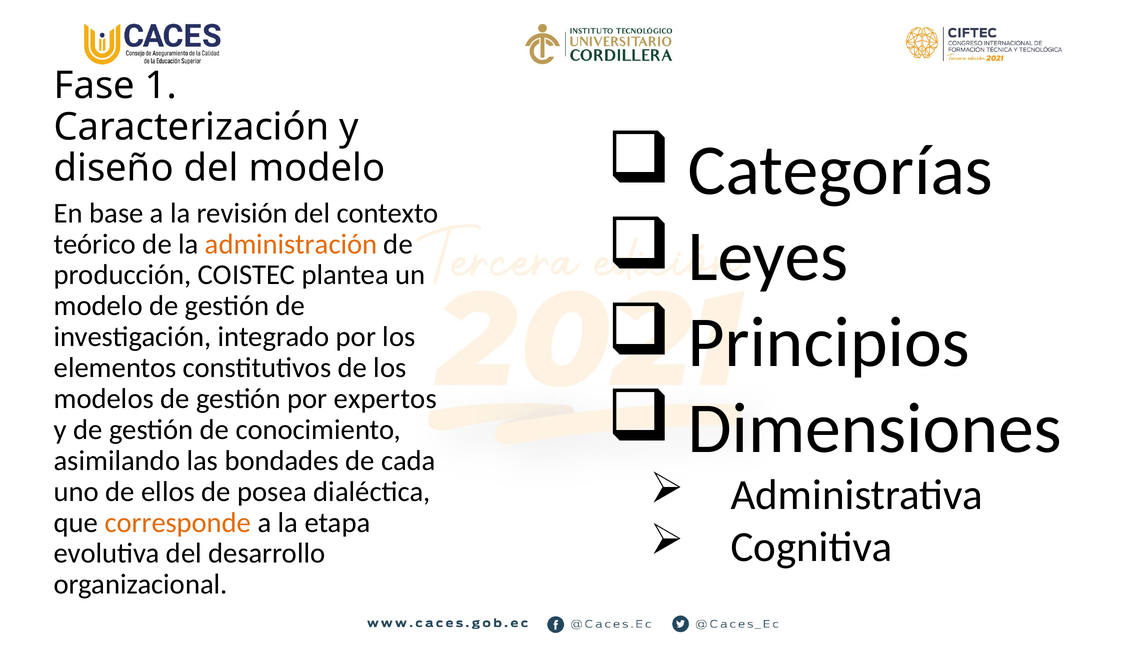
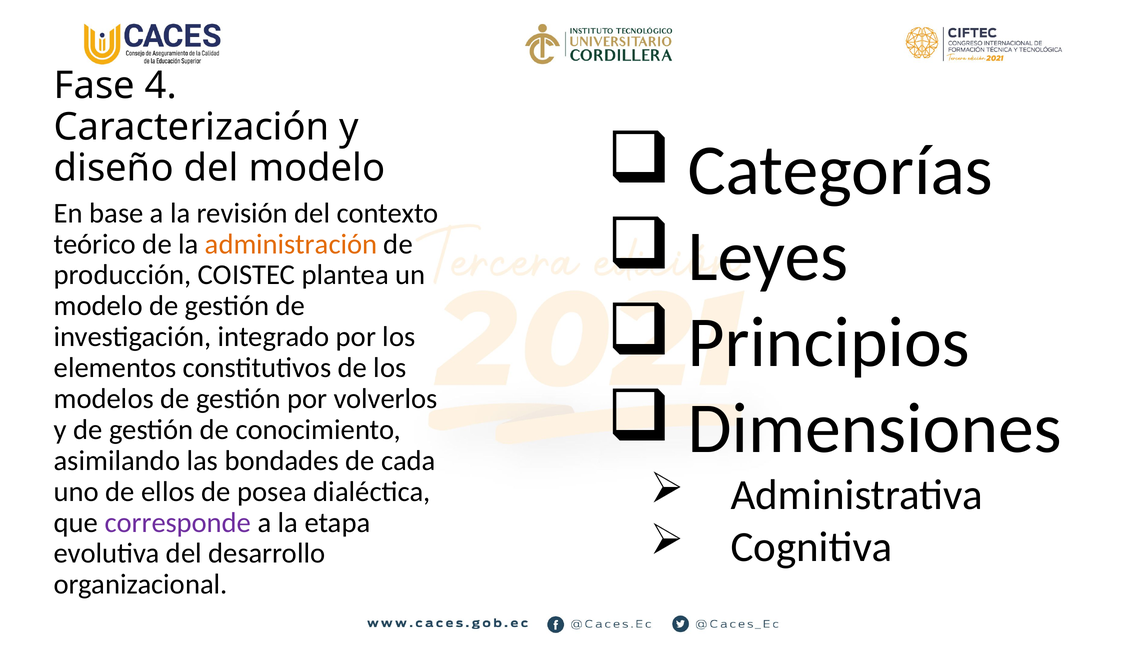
1: 1 -> 4
expertos: expertos -> volverlos
corresponde colour: orange -> purple
